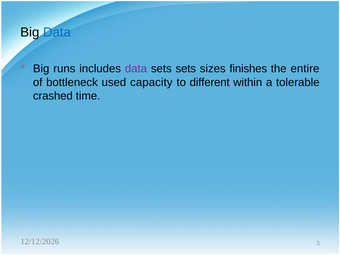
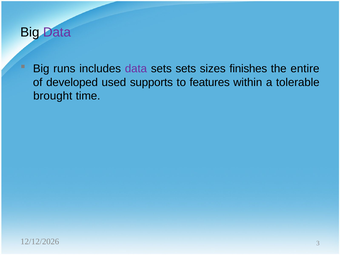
Data at (57, 32) colour: blue -> purple
bottleneck: bottleneck -> developed
capacity: capacity -> supports
different: different -> features
crashed: crashed -> brought
